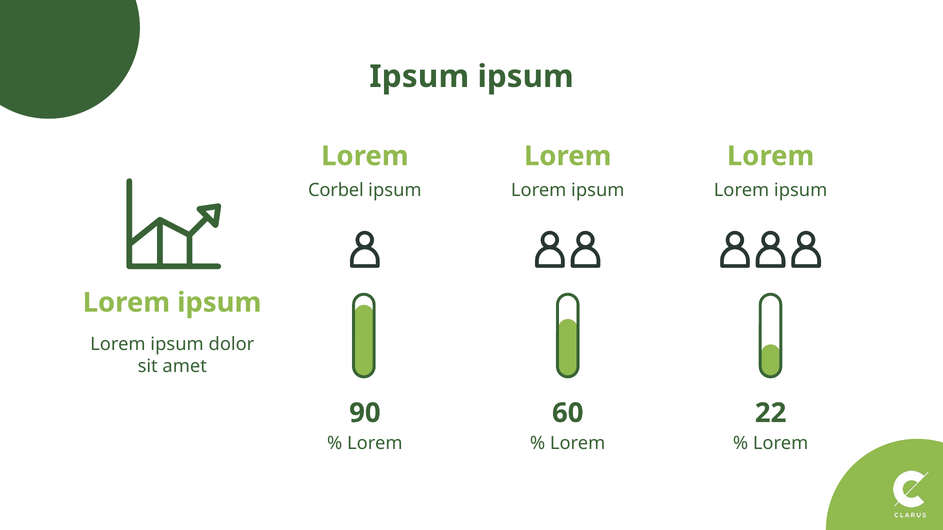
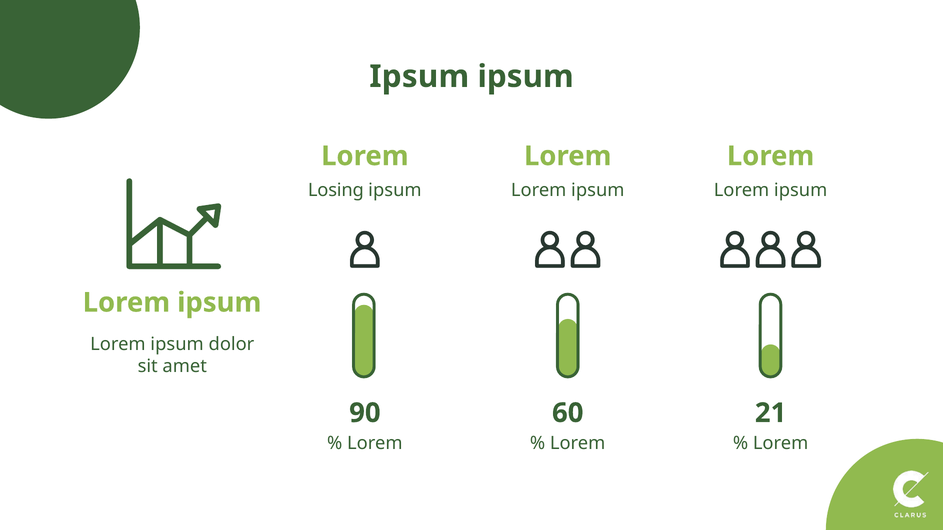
Corbel: Corbel -> Losing
22: 22 -> 21
